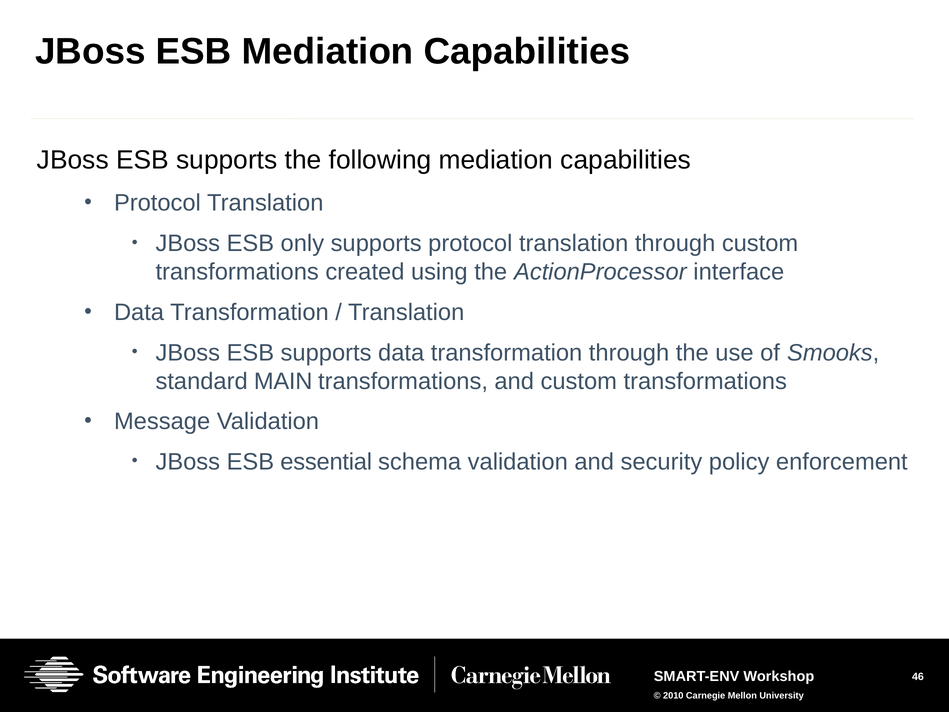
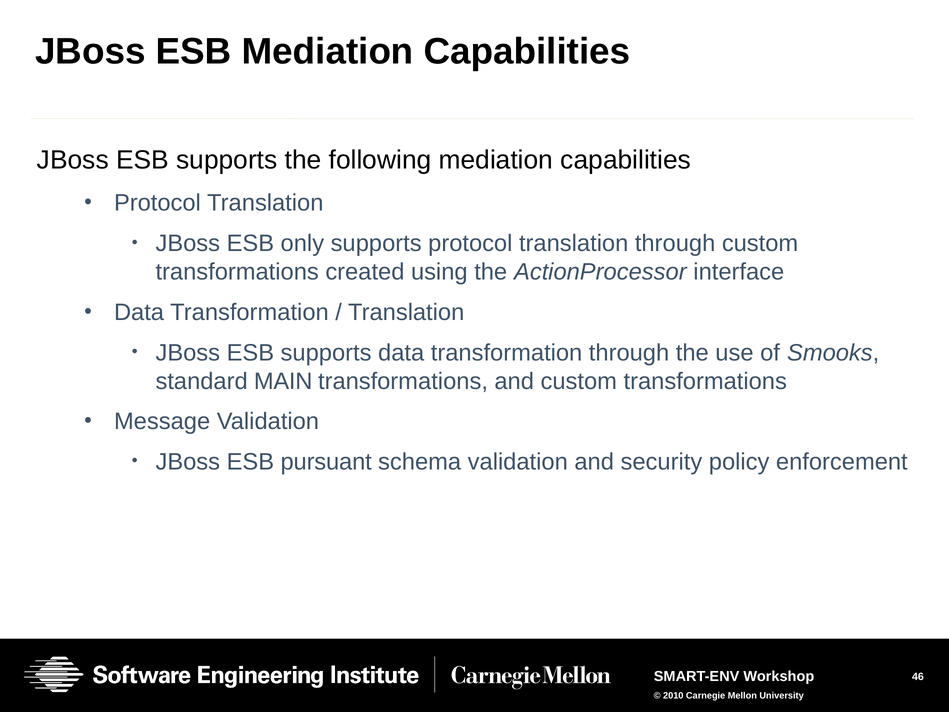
essential: essential -> pursuant
